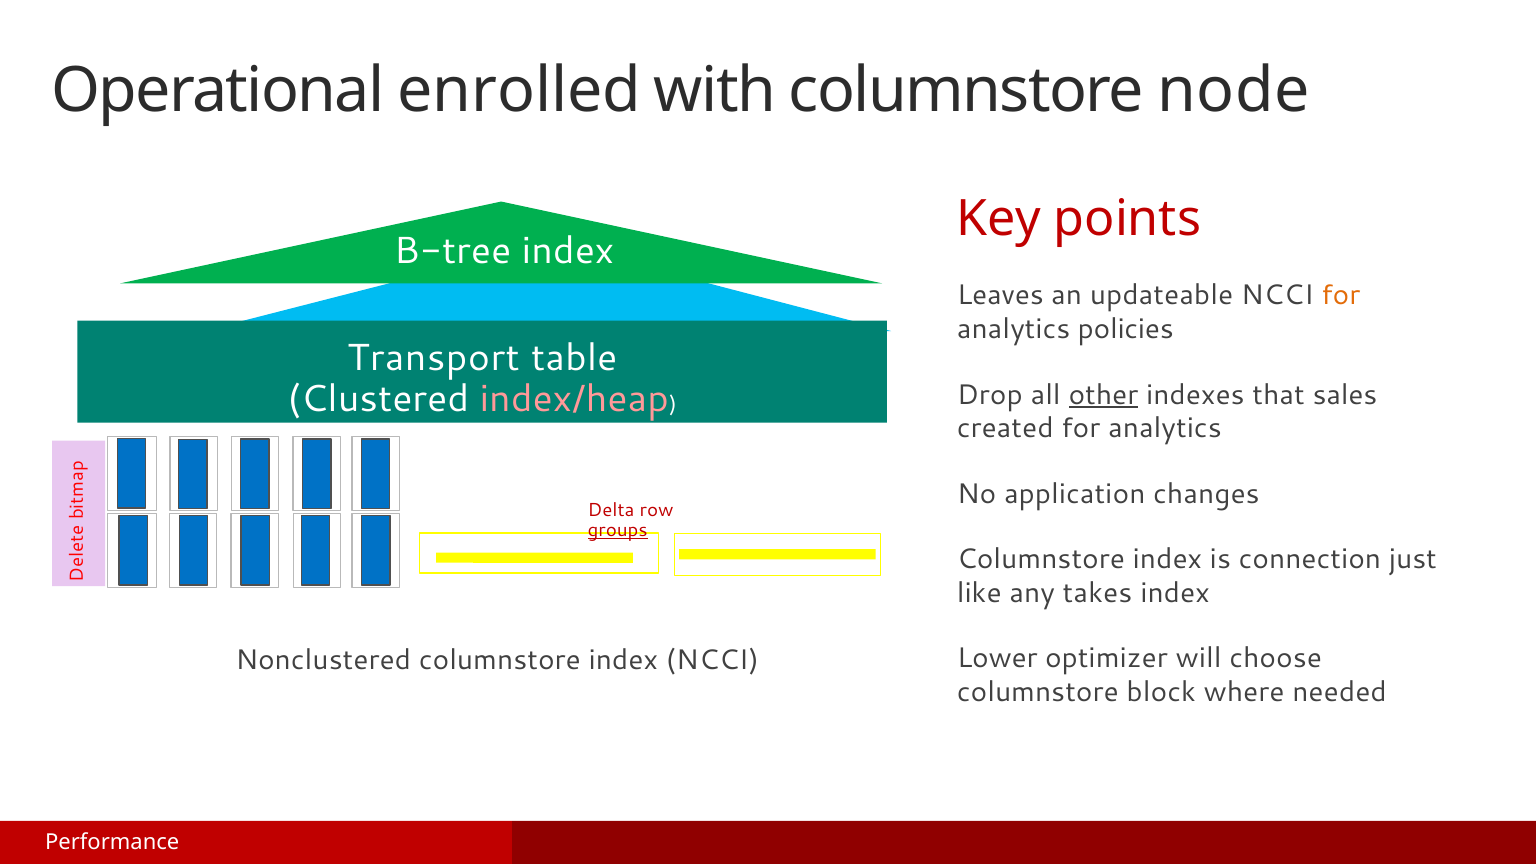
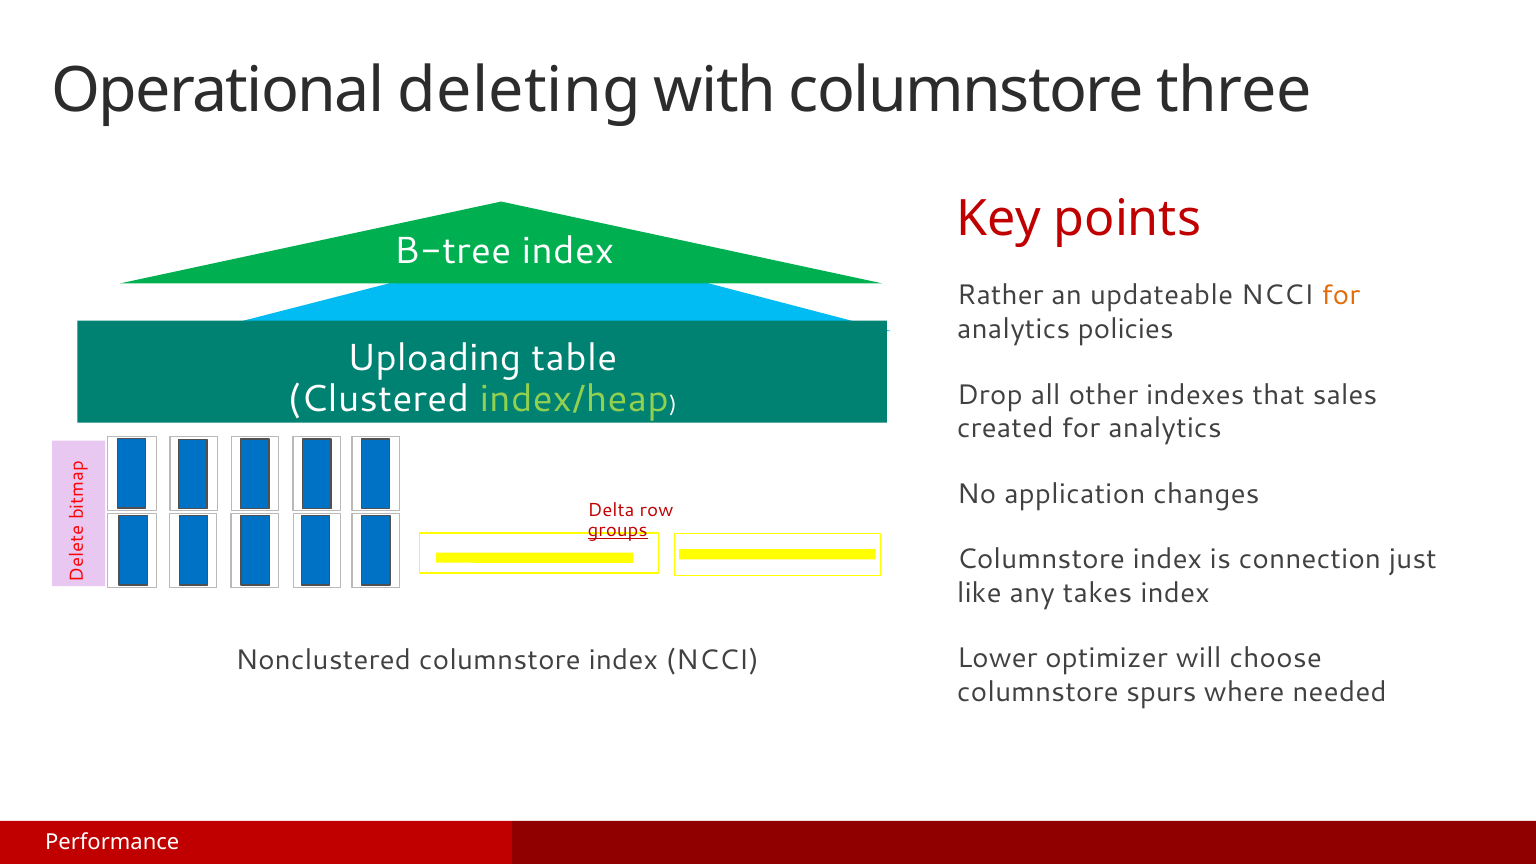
enrolled: enrolled -> deleting
node: node -> three
Leaves: Leaves -> Rather
Transport: Transport -> Uploading
other underline: present -> none
index/heap colour: pink -> light green
block: block -> spurs
